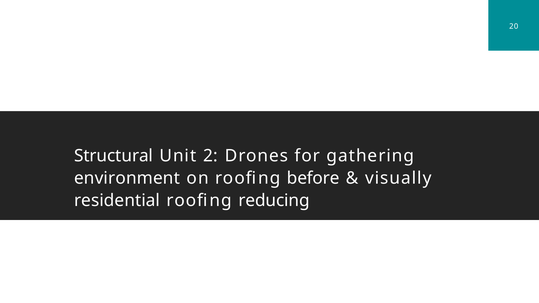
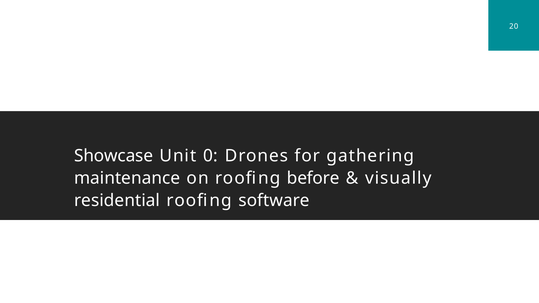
Structural: Structural -> Showcase
2: 2 -> 0
environment: environment -> maintenance
reducing: reducing -> software
